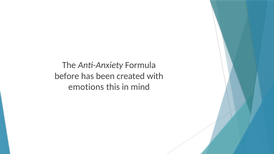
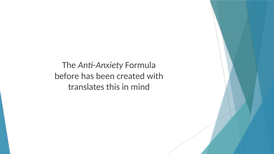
emotions: emotions -> translates
